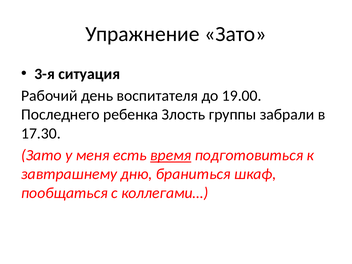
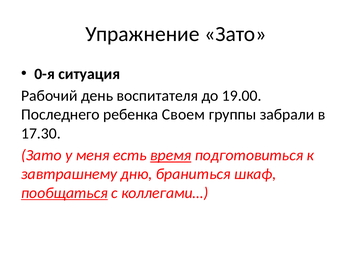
3-я: 3-я -> 0-я
Злость: Злость -> Своем
пообщаться underline: none -> present
